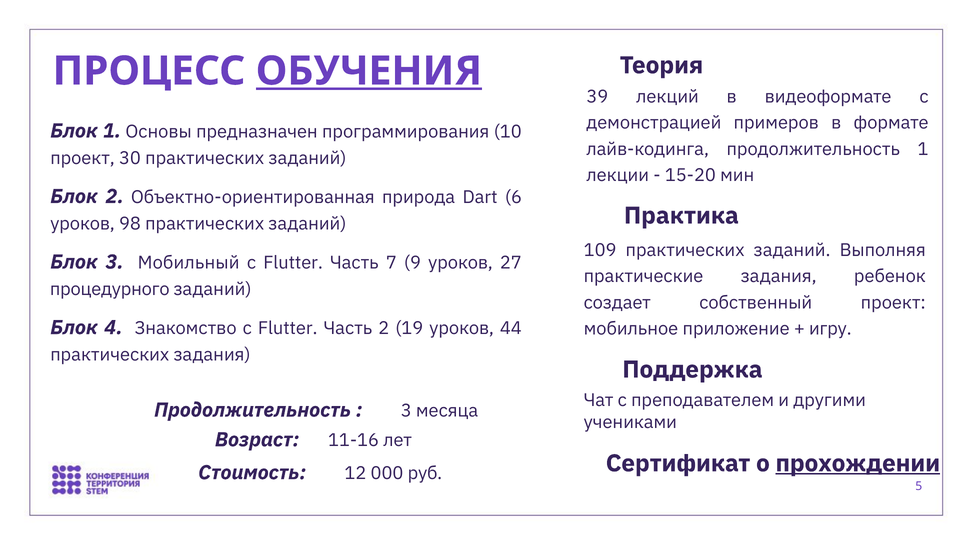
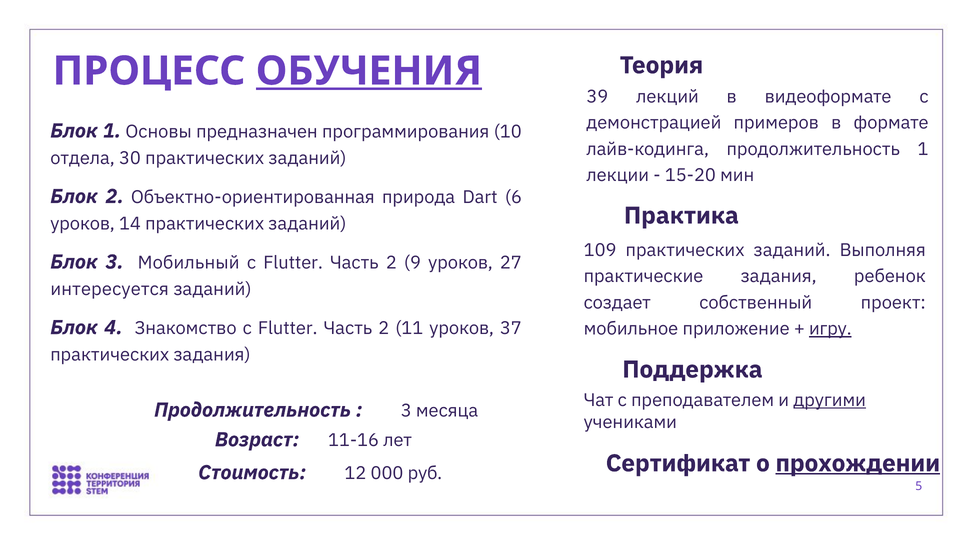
проект at (83, 158): проект -> отдела
98: 98 -> 14
7 at (391, 262): 7 -> 2
процедурного: процедурного -> интересуется
19: 19 -> 11
44: 44 -> 37
игру underline: none -> present
другими underline: none -> present
